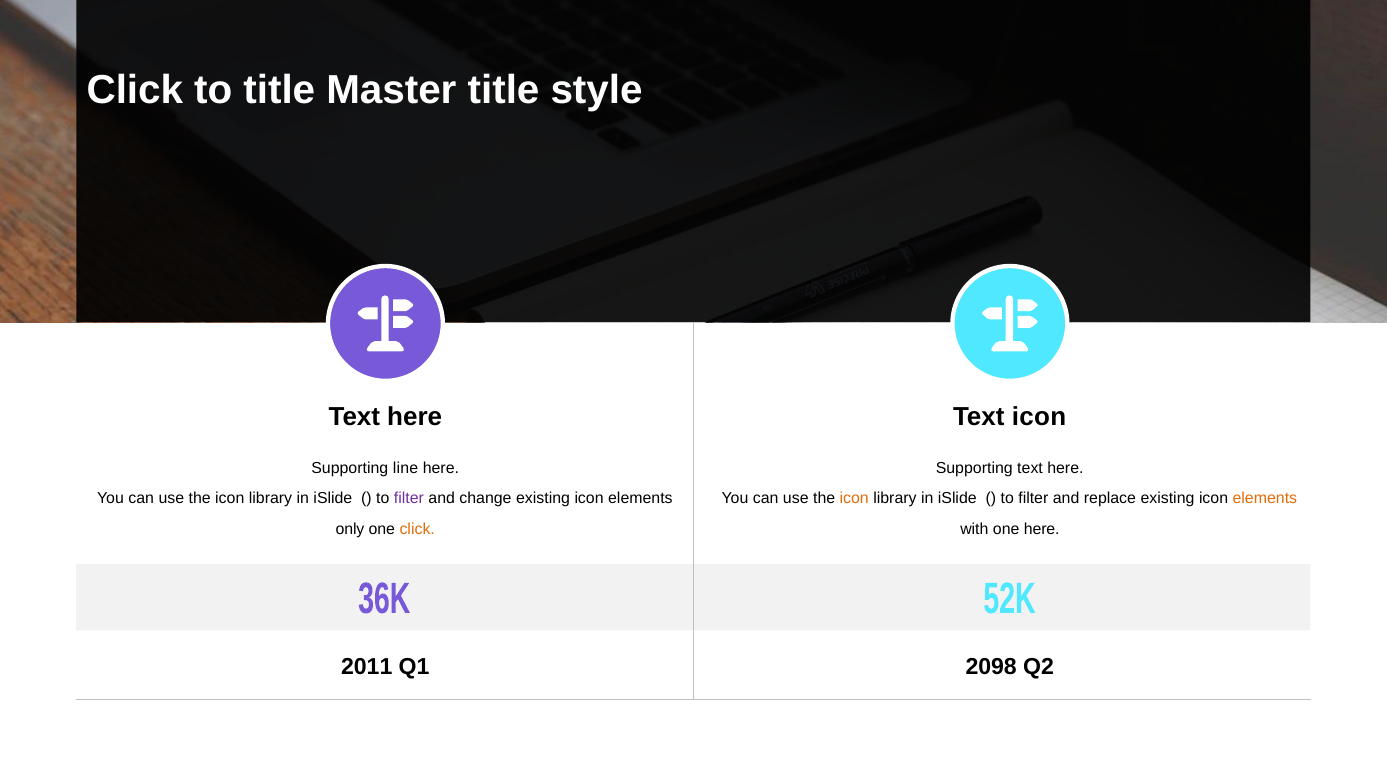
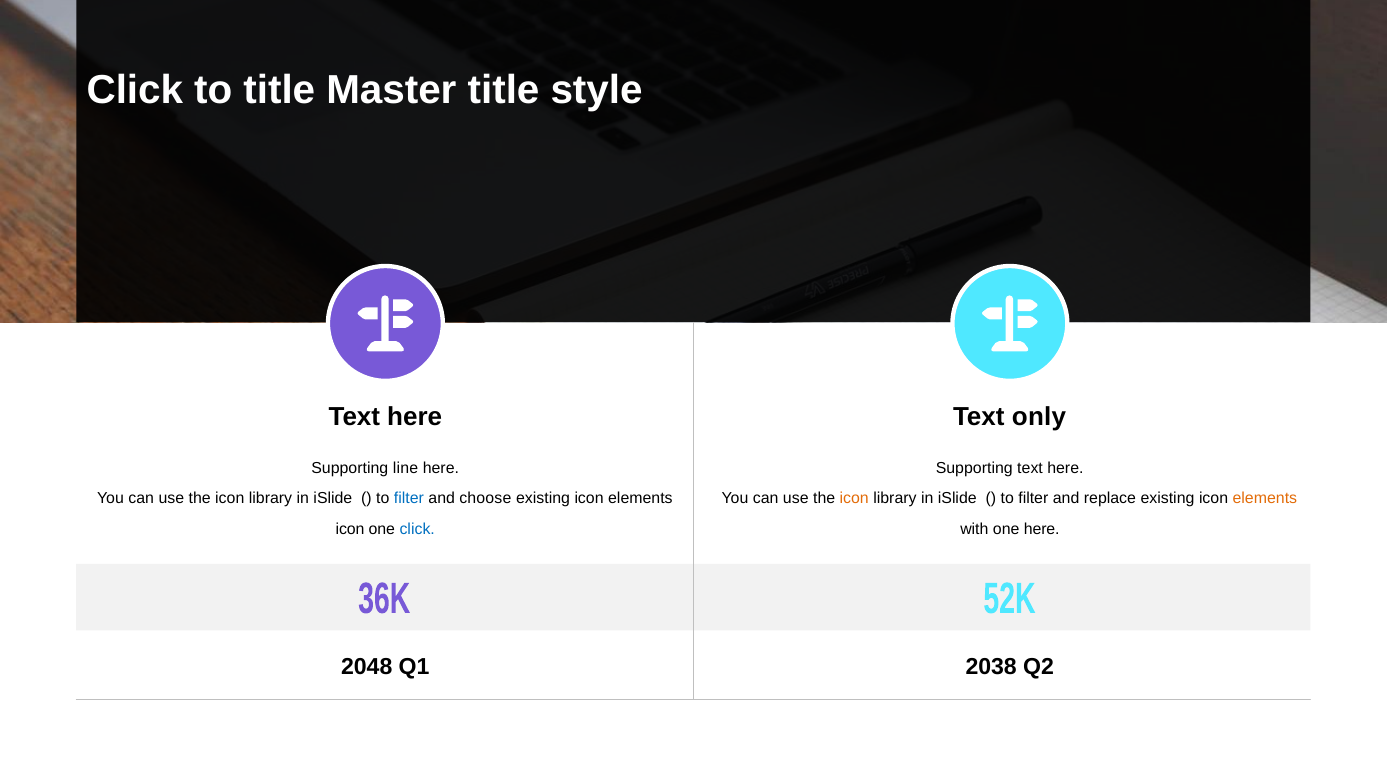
Text icon: icon -> only
filter at (409, 499) colour: purple -> blue
change: change -> choose
only at (350, 529): only -> icon
click at (417, 529) colour: orange -> blue
2011: 2011 -> 2048
2098: 2098 -> 2038
